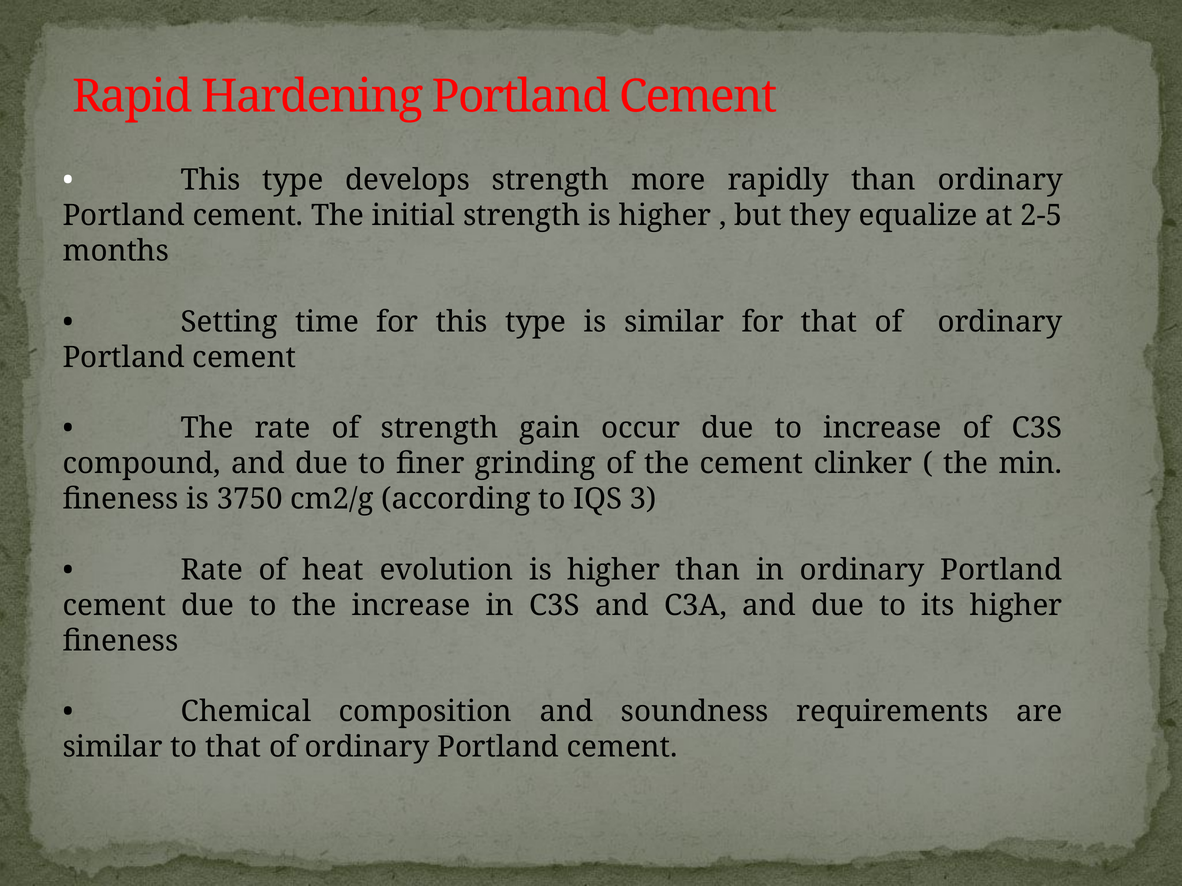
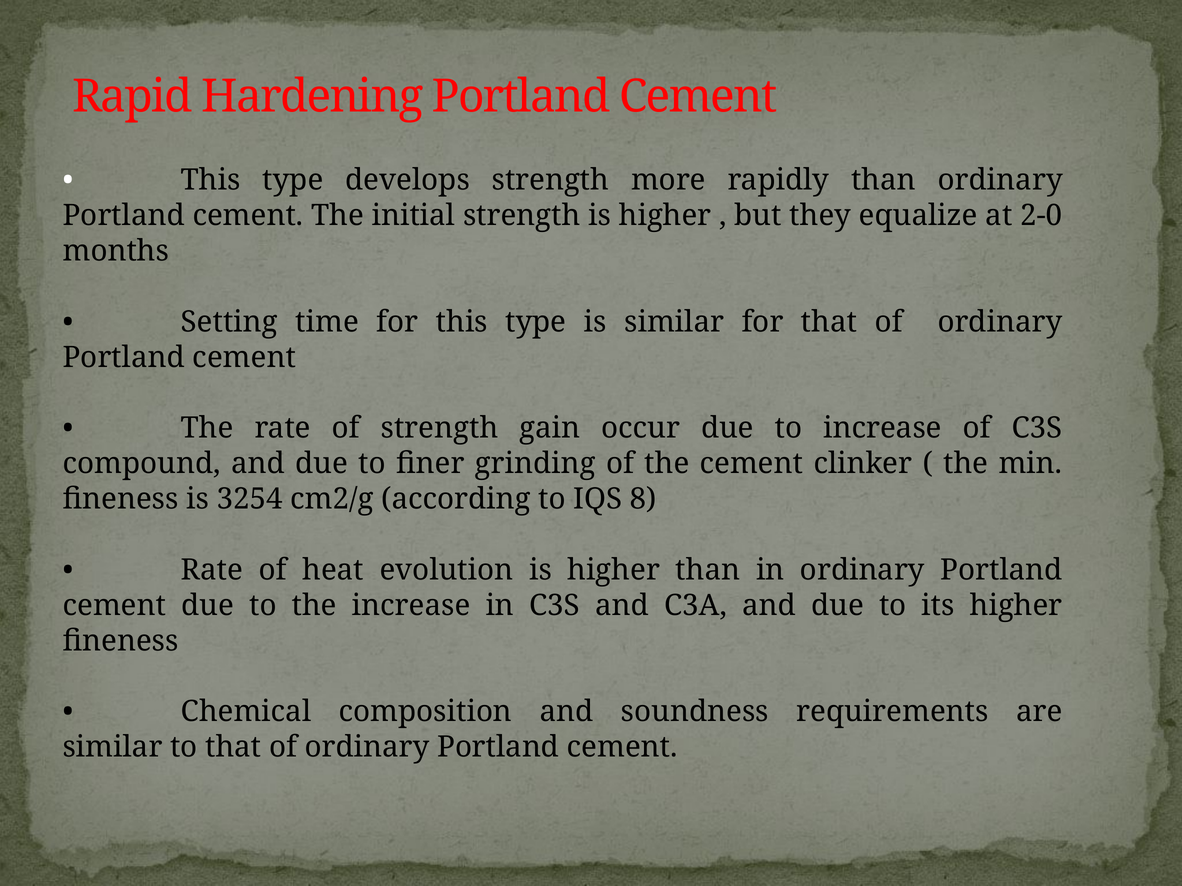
2-5: 2-5 -> 2-0
3750: 3750 -> 3254
3: 3 -> 8
